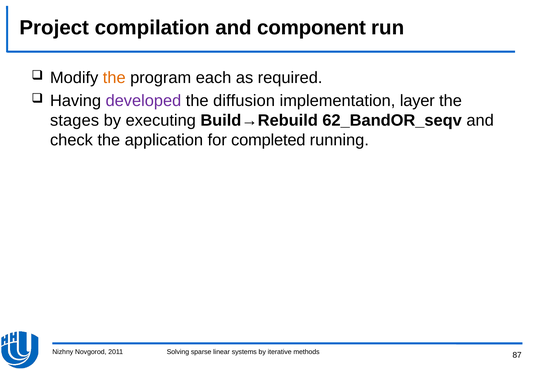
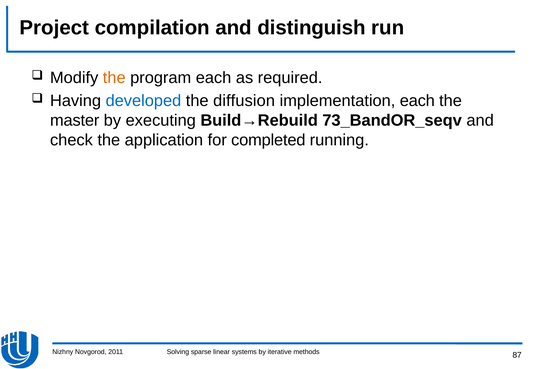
component: component -> distinguish
developed colour: purple -> blue
implementation layer: layer -> each
stages: stages -> master
62_BandOR_seqv: 62_BandOR_seqv -> 73_BandOR_seqv
